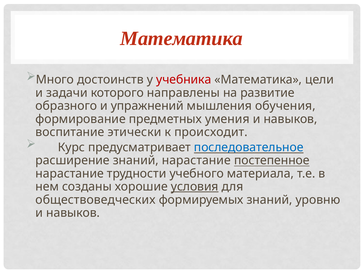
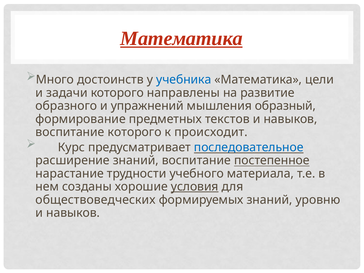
Математика at (181, 38) underline: none -> present
учебника colour: red -> blue
обучения: обучения -> образный
умения: умения -> текстов
воспитание этически: этически -> которого
знаний нарастание: нарастание -> воспитание
